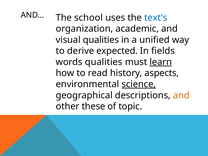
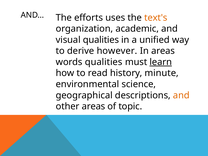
school: school -> efforts
text's colour: blue -> orange
expected: expected -> however
In fields: fields -> areas
aspects: aspects -> minute
science underline: present -> none
other these: these -> areas
